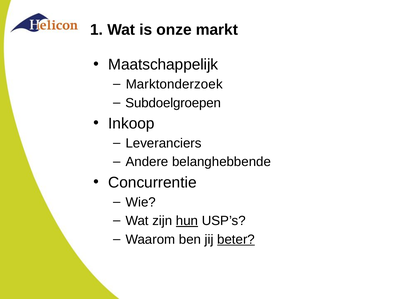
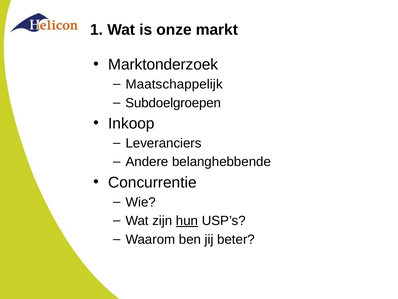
Maatschappelijk: Maatschappelijk -> Marktonderzoek
Marktonderzoek: Marktonderzoek -> Maatschappelijk
beter underline: present -> none
